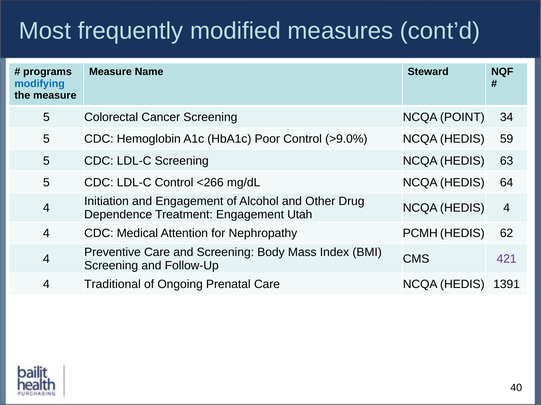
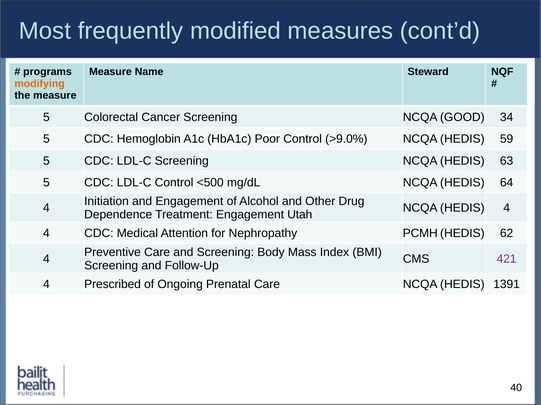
modifying colour: blue -> orange
POINT: POINT -> GOOD
<266: <266 -> <500
Traditional: Traditional -> Prescribed
